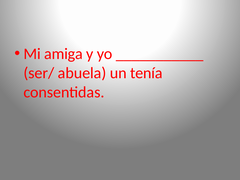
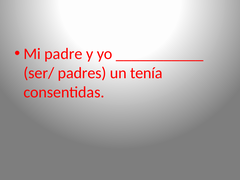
amiga: amiga -> padre
abuela: abuela -> padres
